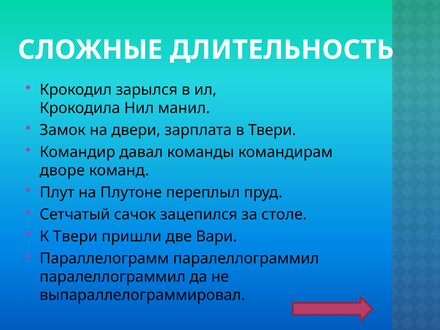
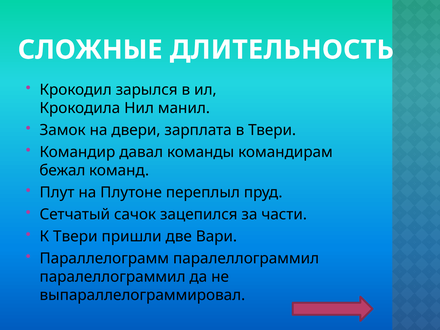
дворе: дворе -> бежал
столе: столе -> части
